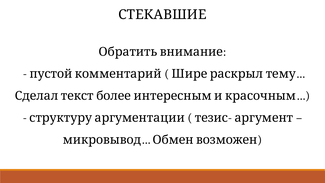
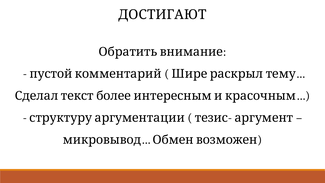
СТЕКАВШИЕ: СТЕКАВШИЕ -> ДОСТИГАЮТ
